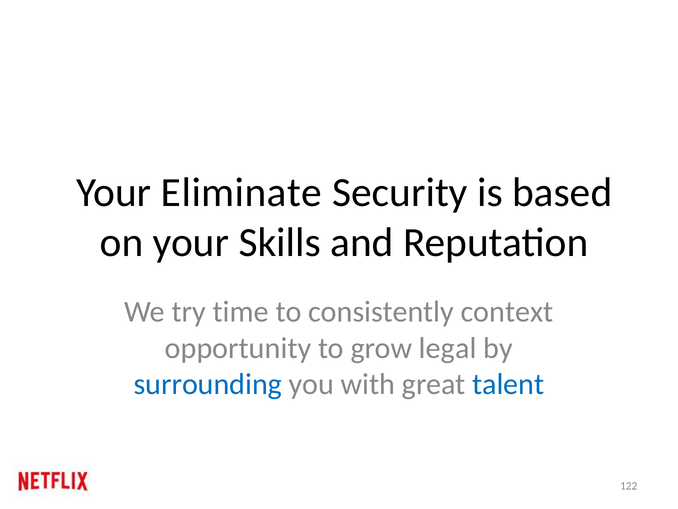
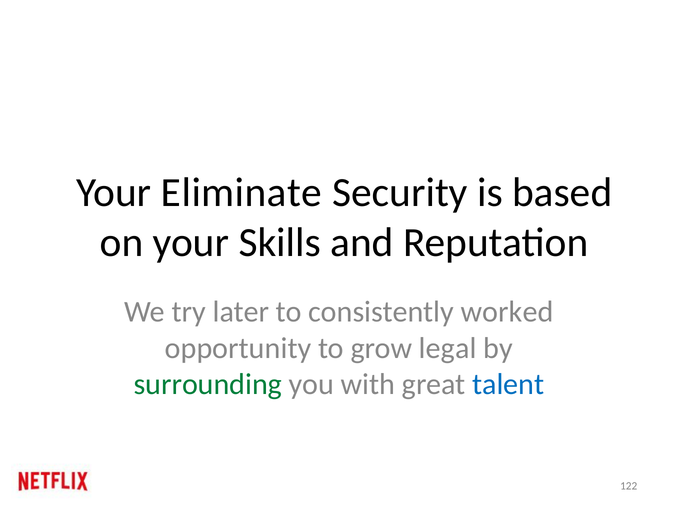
time: time -> later
context: context -> worked
surrounding colour: blue -> green
